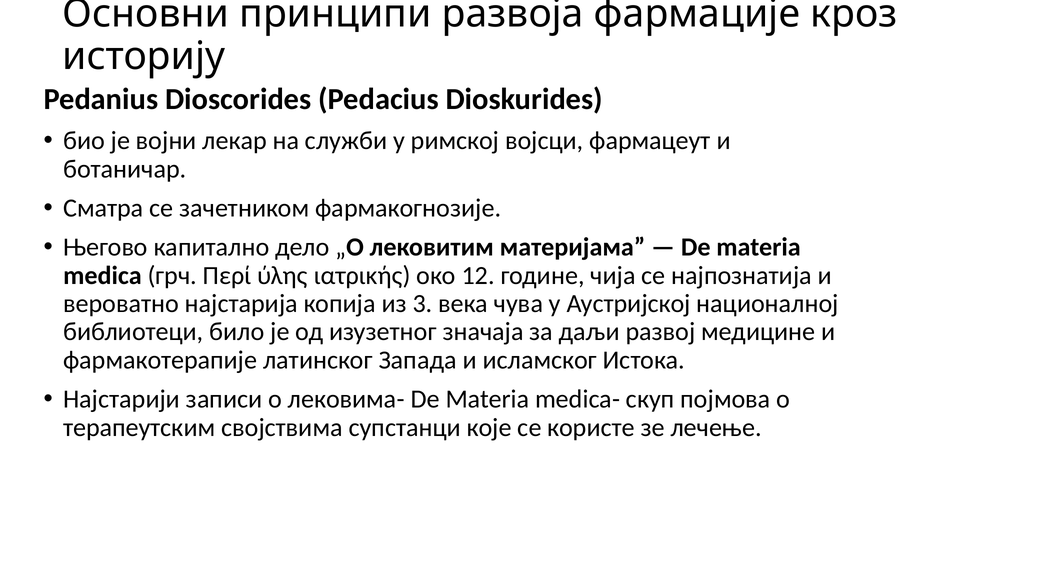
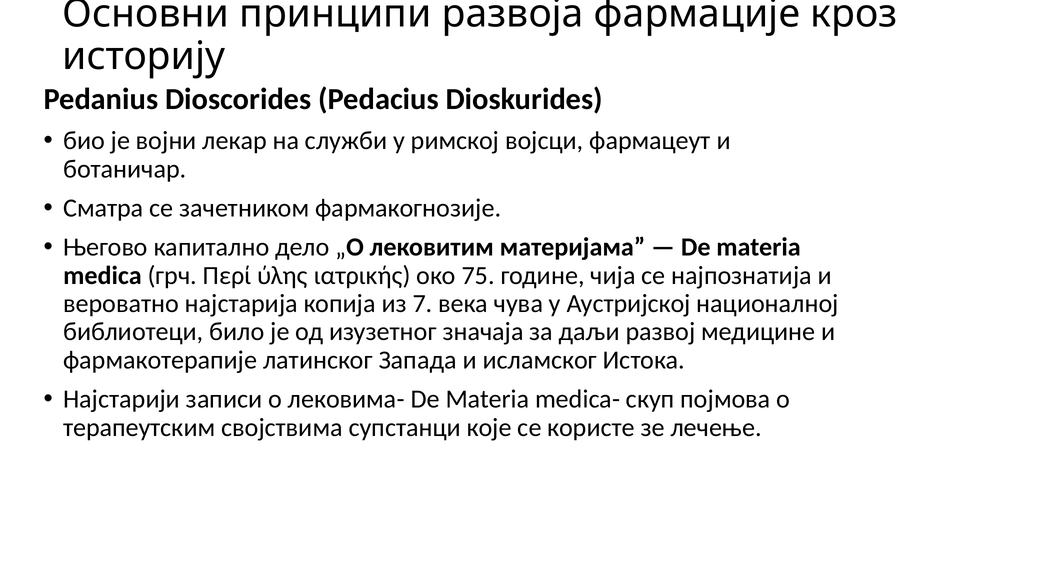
12: 12 -> 75
3: 3 -> 7
